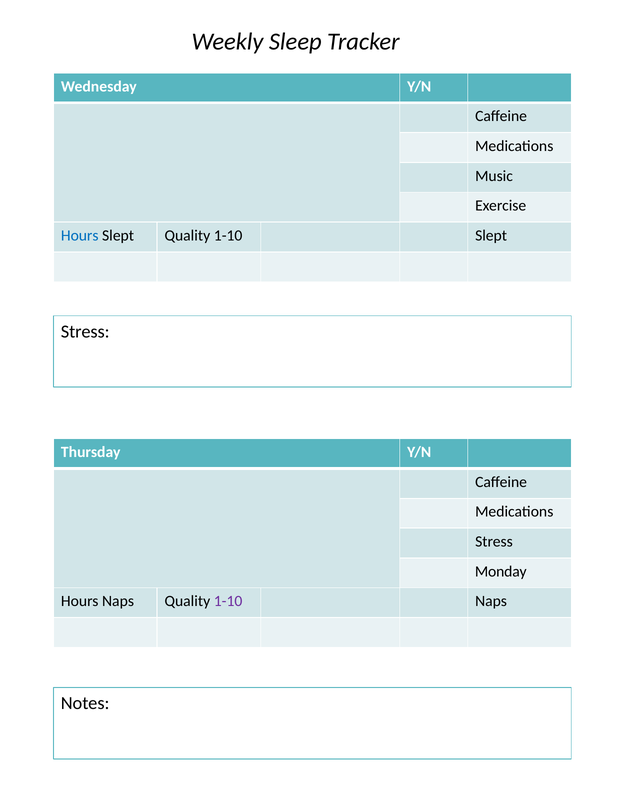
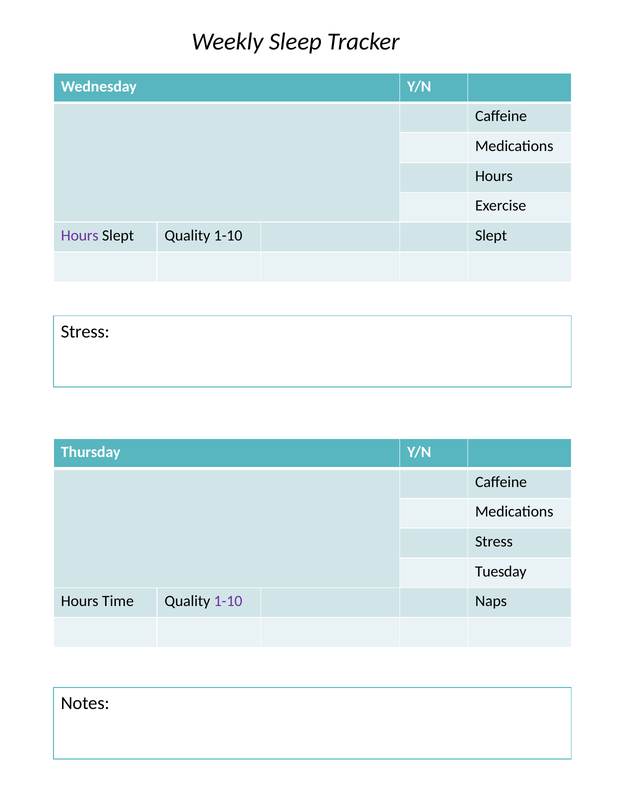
Music at (494, 176): Music -> Hours
Hours at (80, 236) colour: blue -> purple
Monday: Monday -> Tuesday
Hours Naps: Naps -> Time
